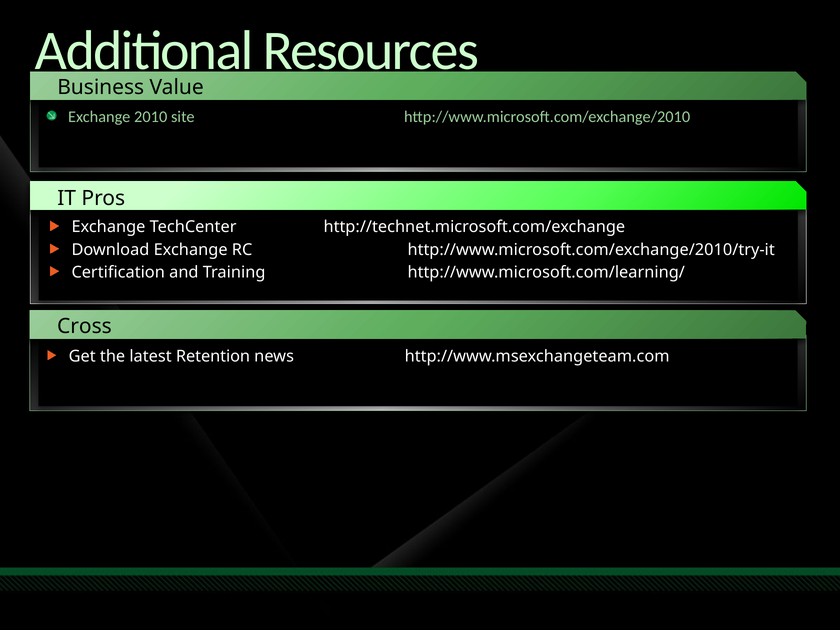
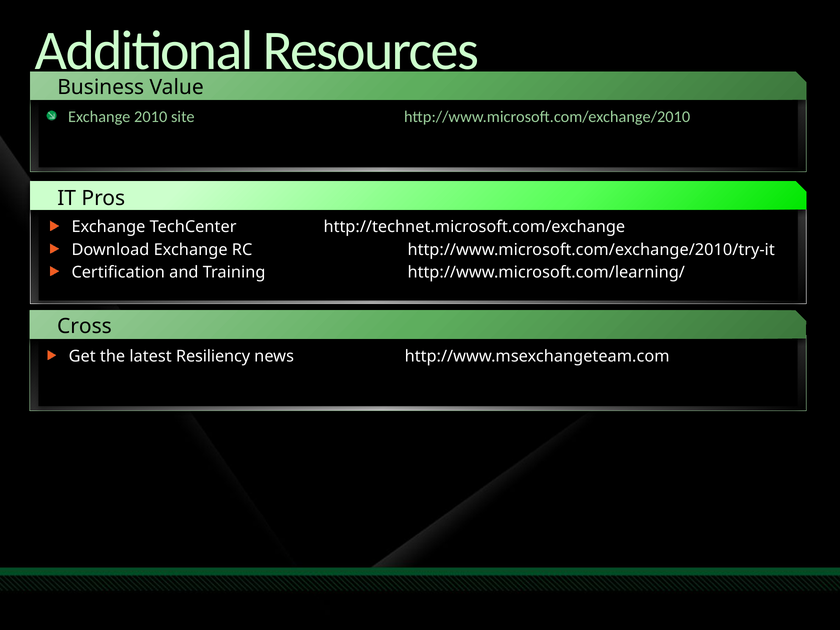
Retention: Retention -> Resiliency
